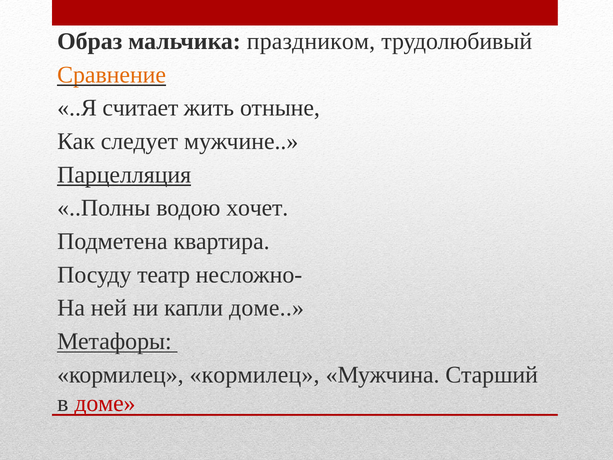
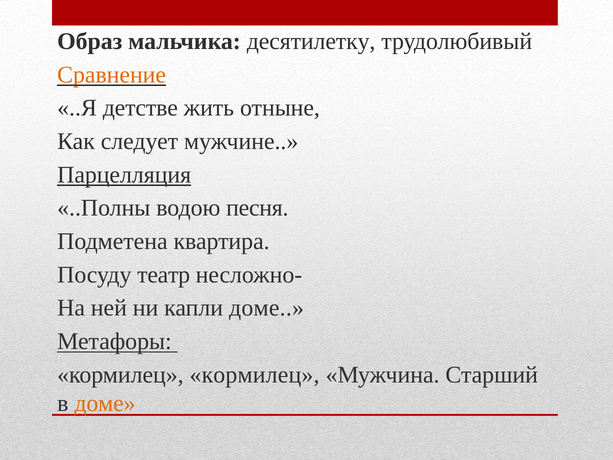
праздником: праздником -> десятилетку
считает: считает -> детстве
хочет: хочет -> песня
доме at (105, 403) colour: red -> orange
